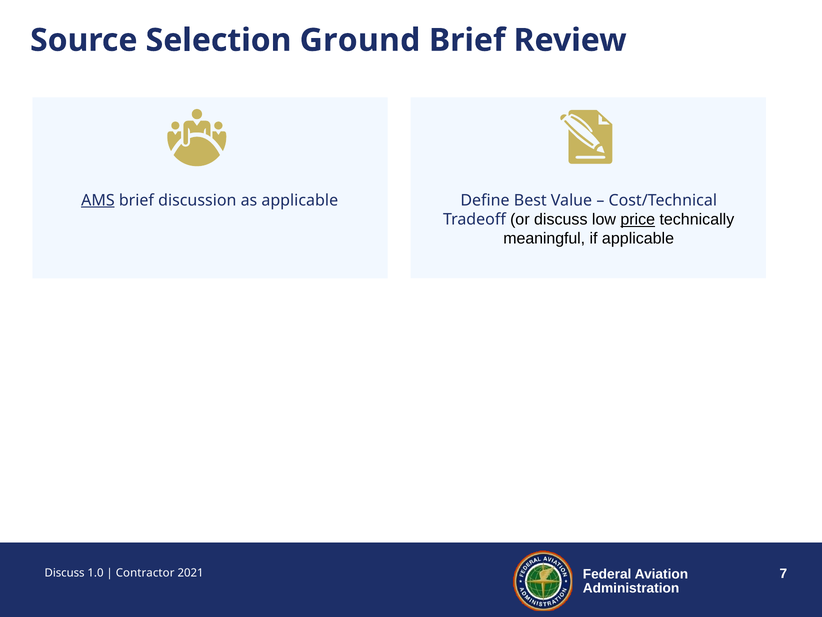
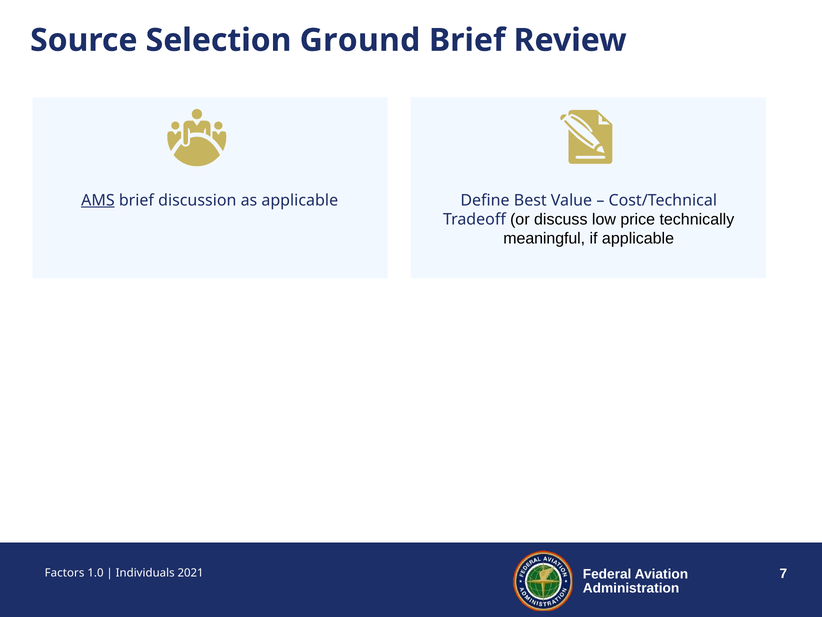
price underline: present -> none
Discuss at (65, 573): Discuss -> Factors
Contractor: Contractor -> Individuals
